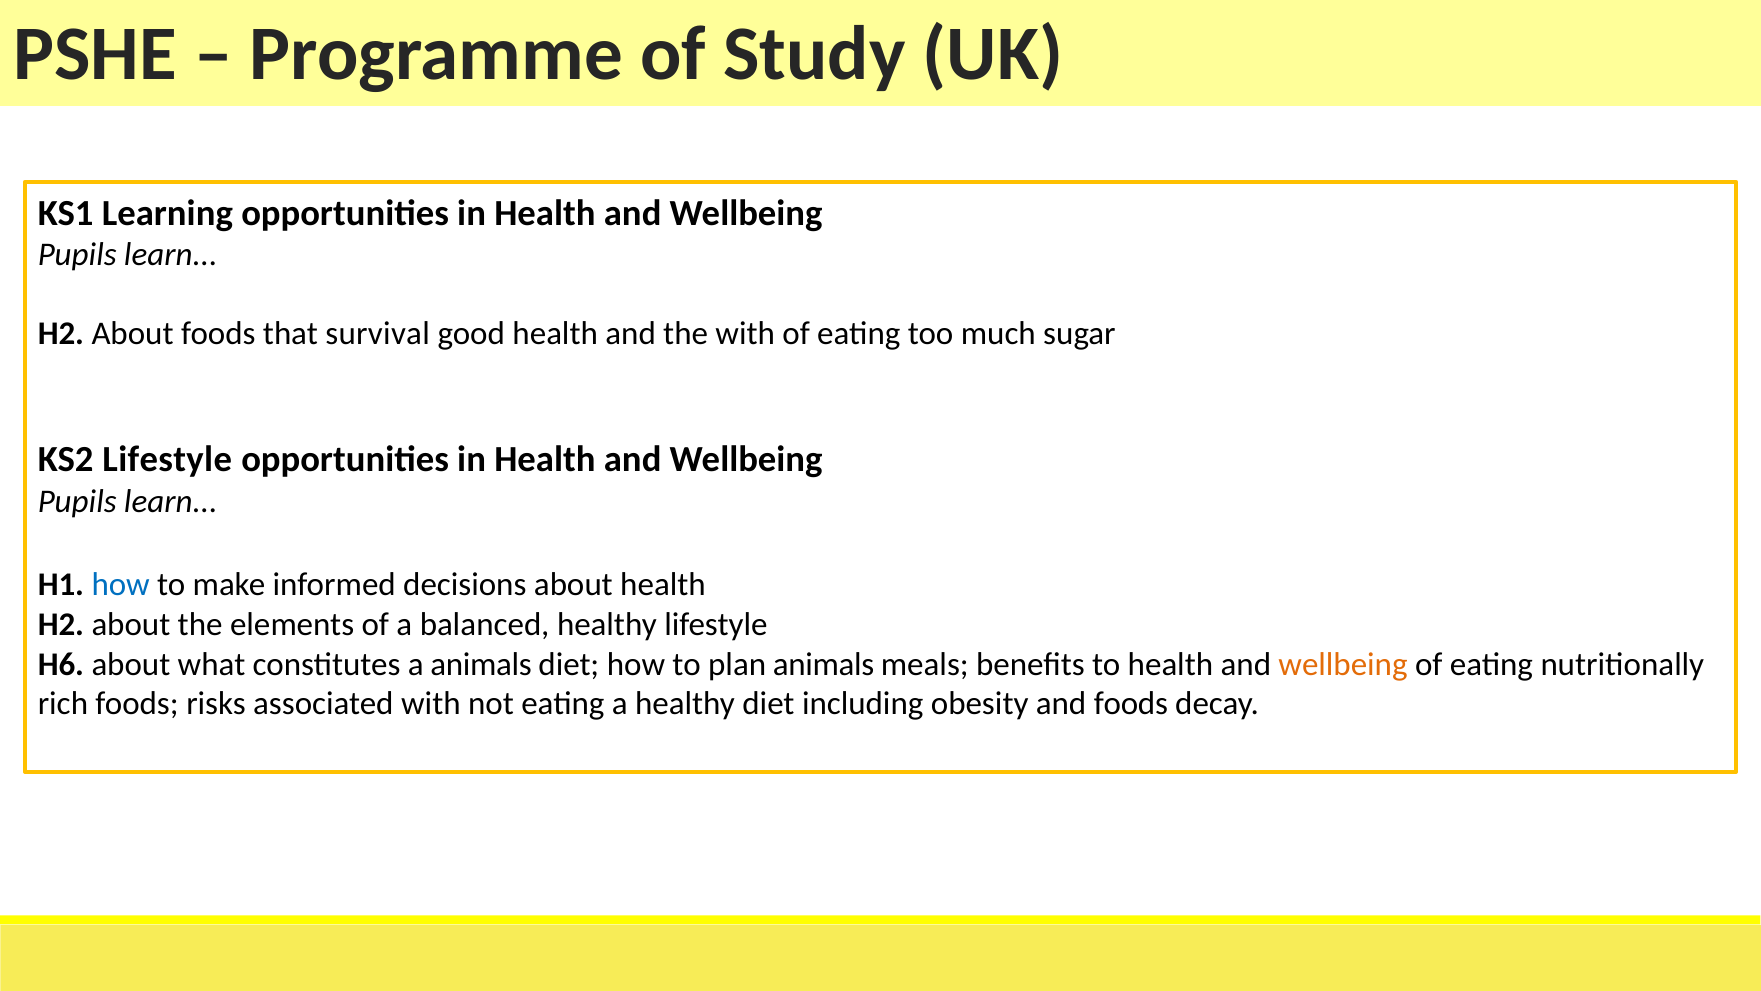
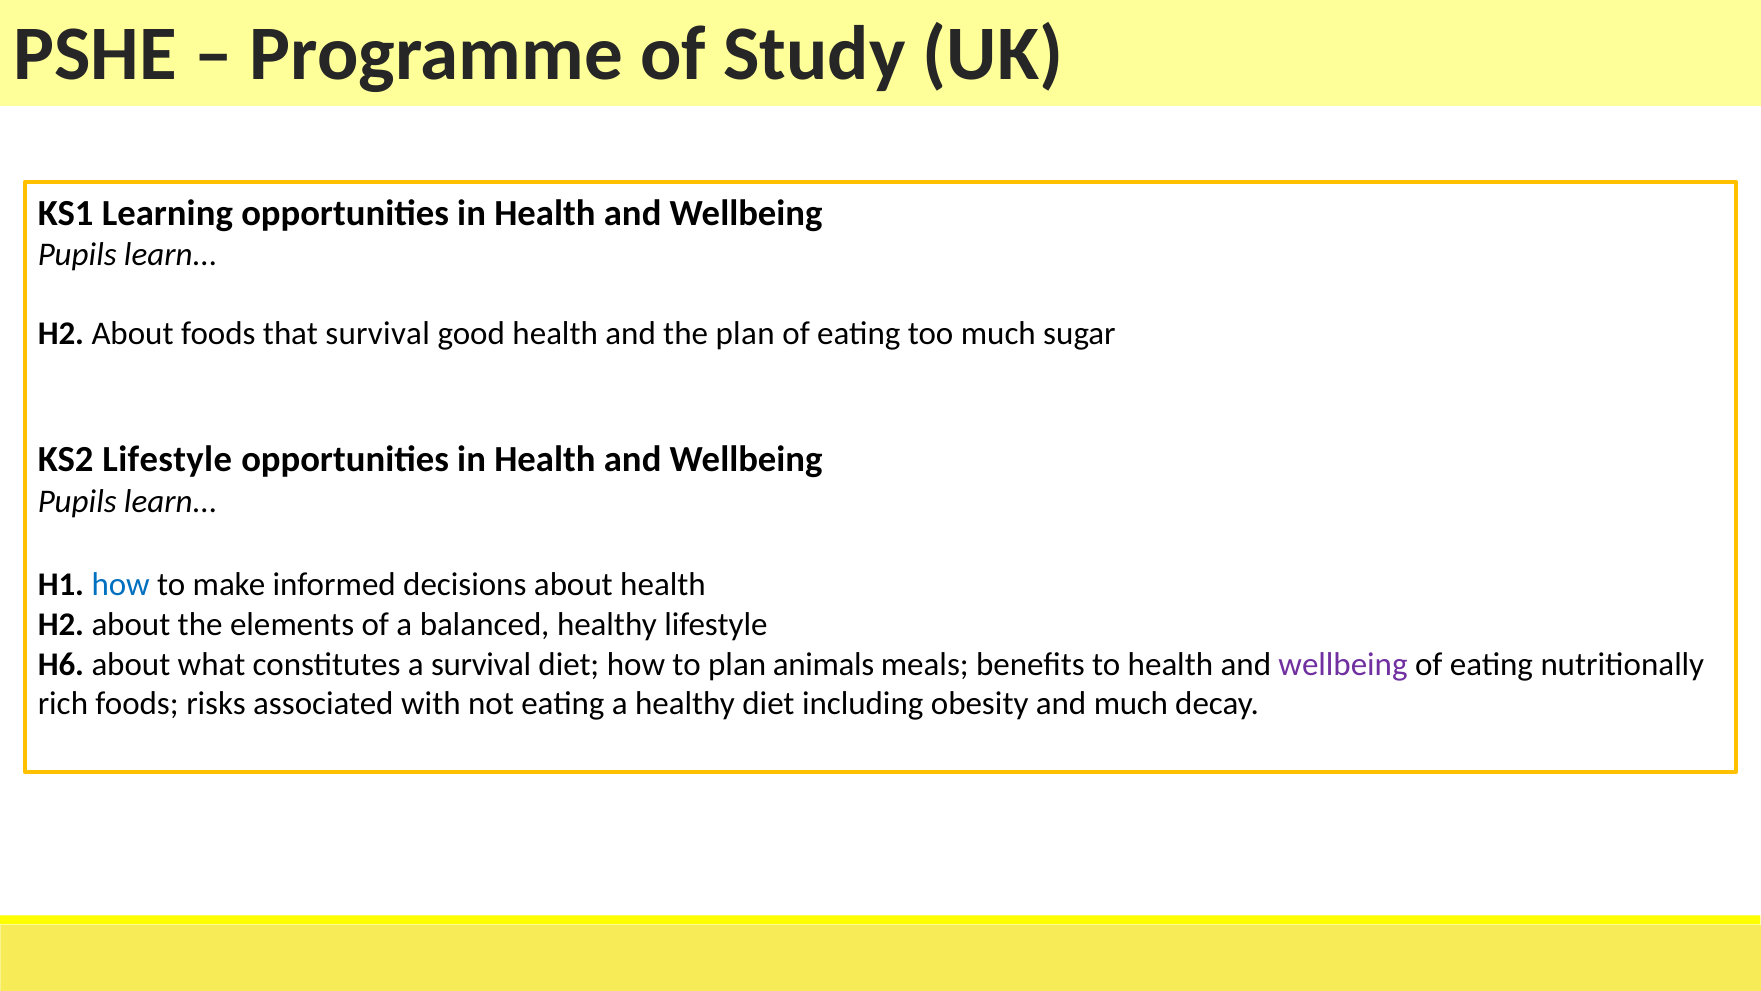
the with: with -> plan
a animals: animals -> survival
wellbeing at (1343, 664) colour: orange -> purple
and foods: foods -> much
